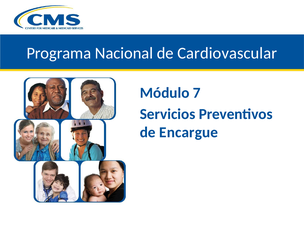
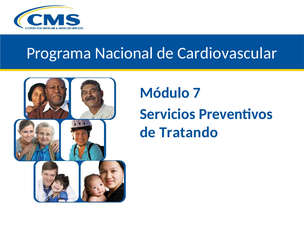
Encargue: Encargue -> Tratando
